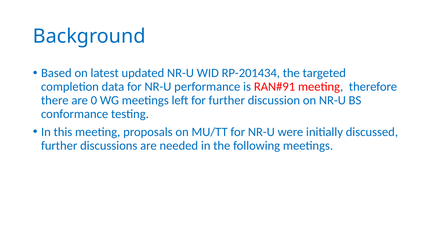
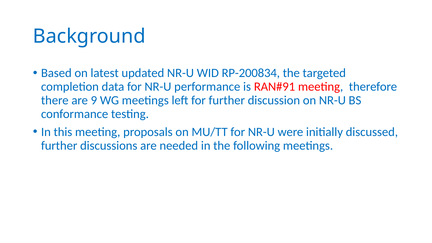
RP-201434: RP-201434 -> RP-200834
0: 0 -> 9
